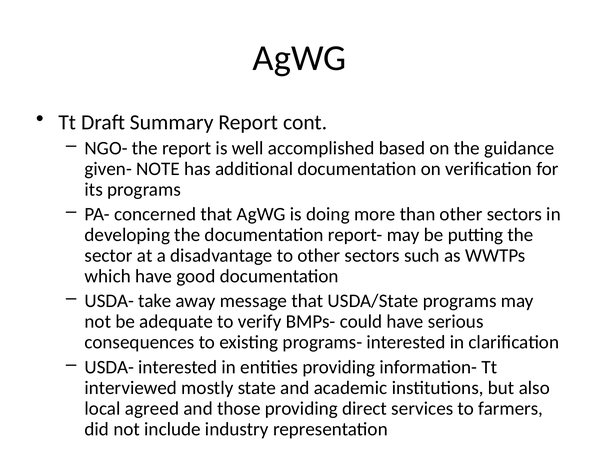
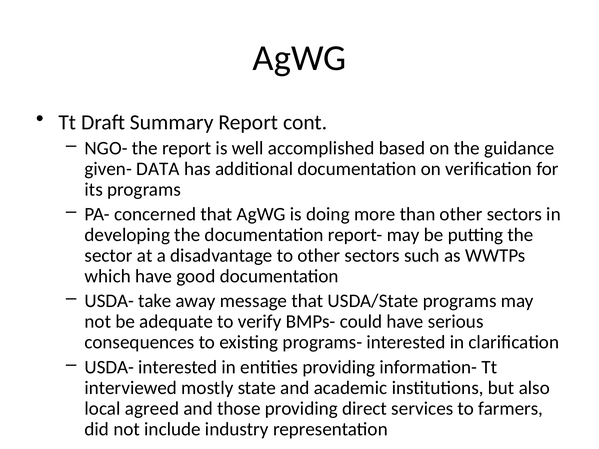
NOTE: NOTE -> DATA
